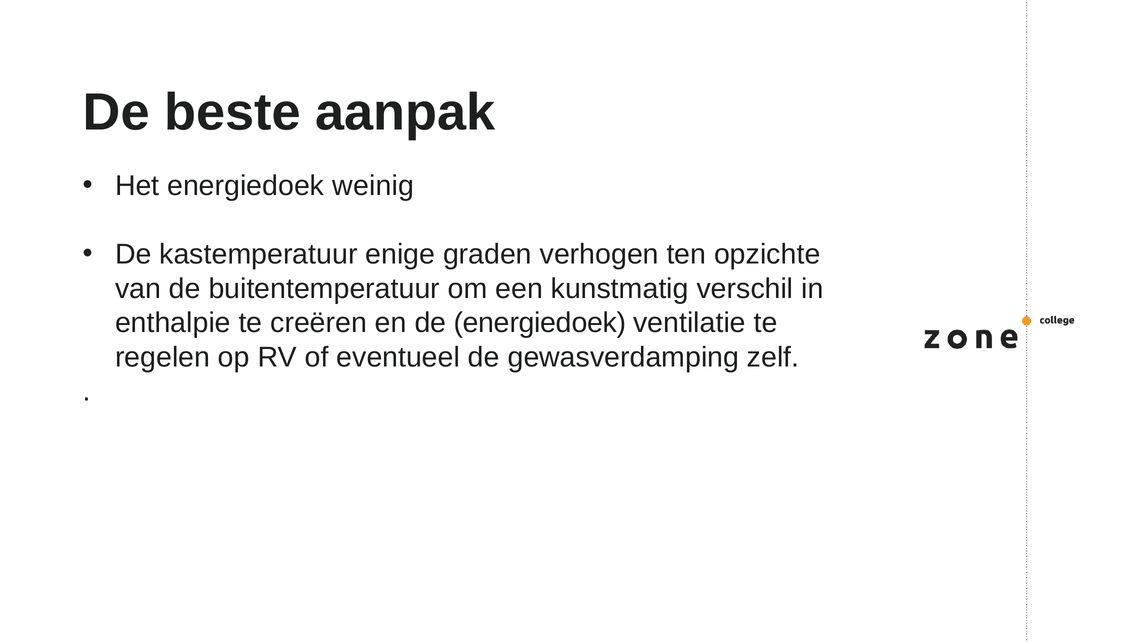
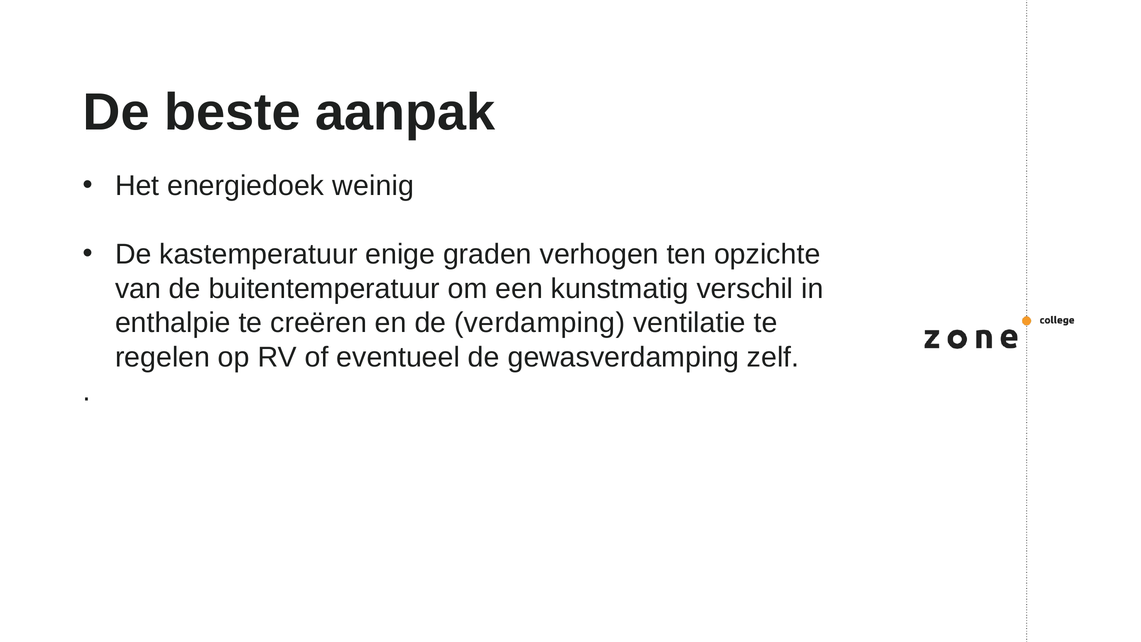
de energiedoek: energiedoek -> verdamping
